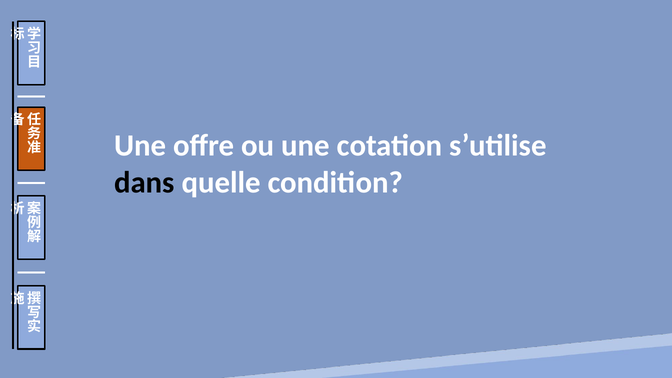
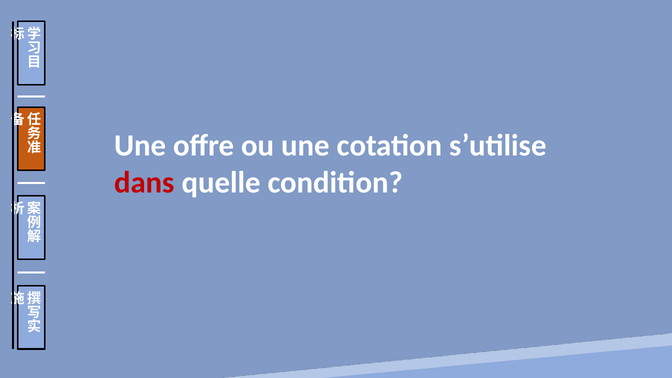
dans colour: black -> red
